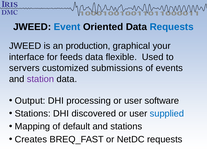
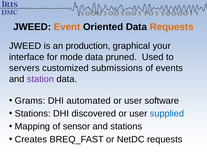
Event colour: blue -> orange
Requests at (172, 27) colour: blue -> orange
feeds: feeds -> mode
flexible: flexible -> pruned
Output: Output -> Grams
processing: processing -> automated
default: default -> sensor
